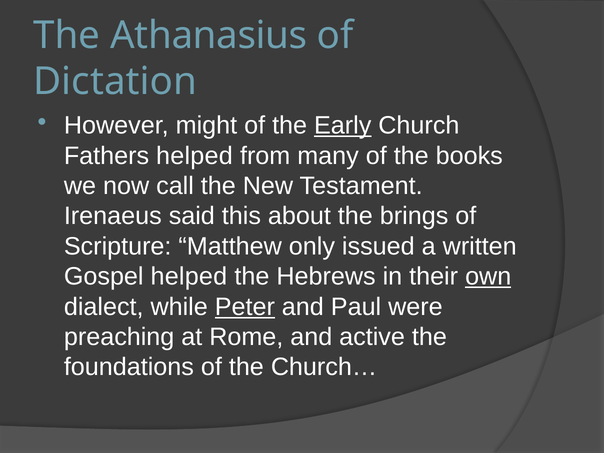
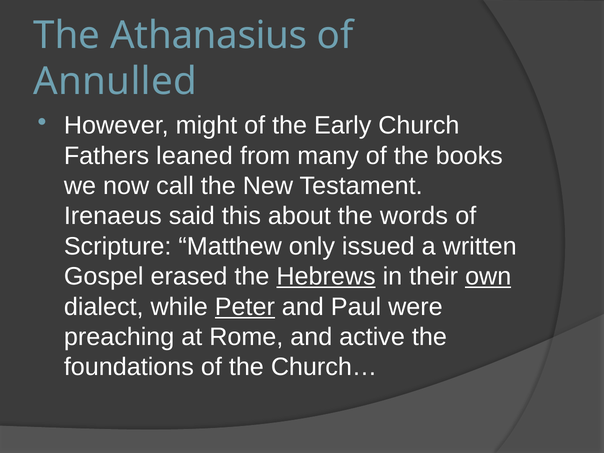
Dictation: Dictation -> Annulled
Early underline: present -> none
Fathers helped: helped -> leaned
brings: brings -> words
Gospel helped: helped -> erased
Hebrews underline: none -> present
